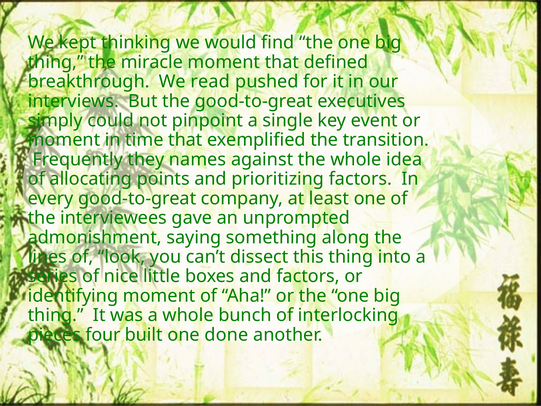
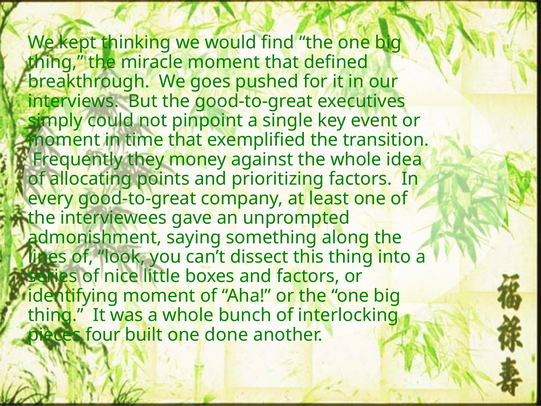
read: read -> goes
names: names -> money
